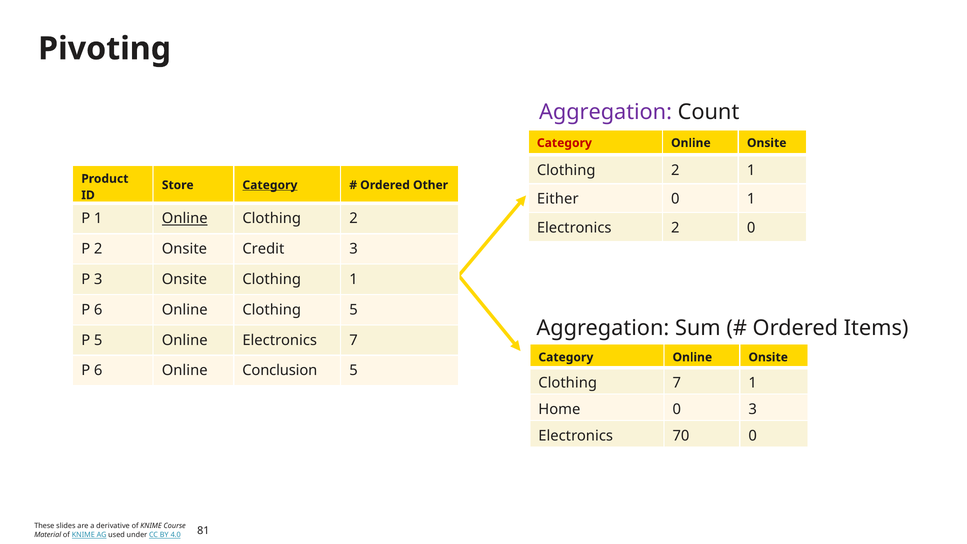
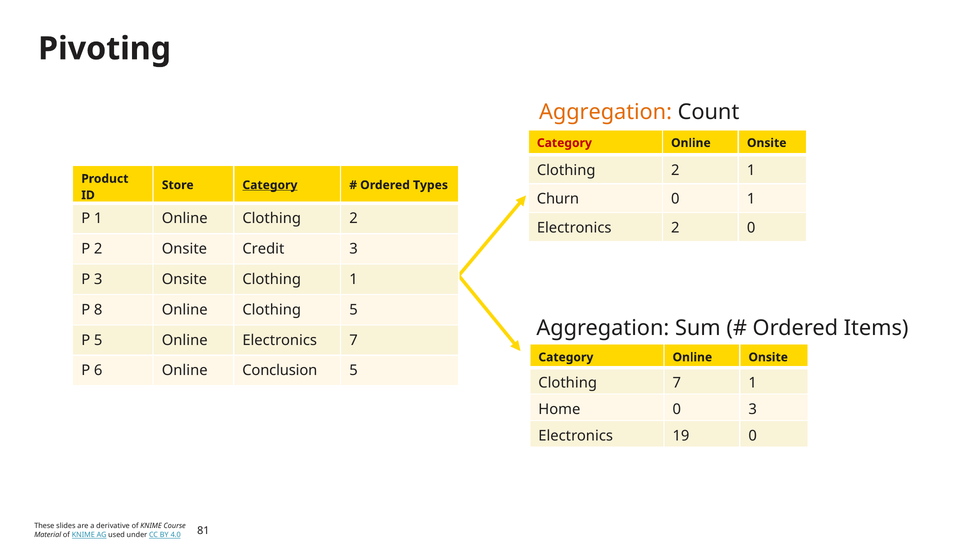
Aggregation at (606, 112) colour: purple -> orange
Other: Other -> Types
Either: Either -> Churn
Online at (185, 219) underline: present -> none
6 at (98, 310): 6 -> 8
70: 70 -> 19
